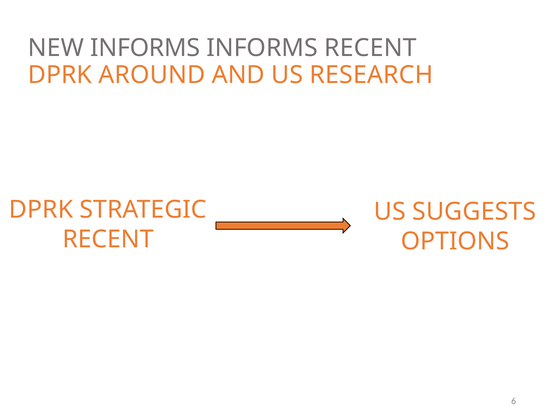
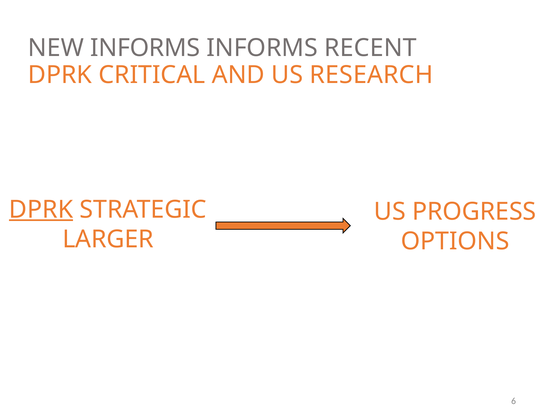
AROUND: AROUND -> CRITICAL
DPRK at (41, 209) underline: none -> present
SUGGESTS: SUGGESTS -> PROGRESS
RECENT at (108, 239): RECENT -> LARGER
